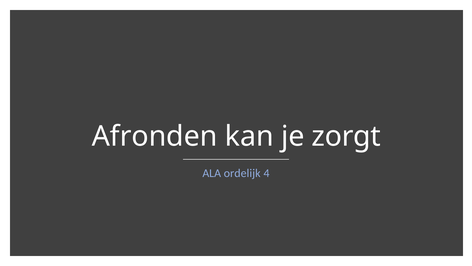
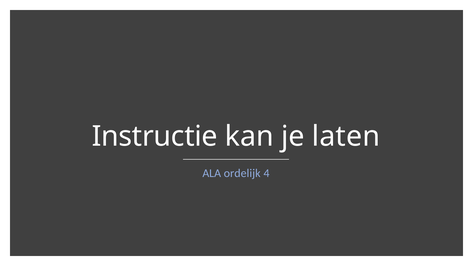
Afronden: Afronden -> Instructie
zorgt: zorgt -> laten
